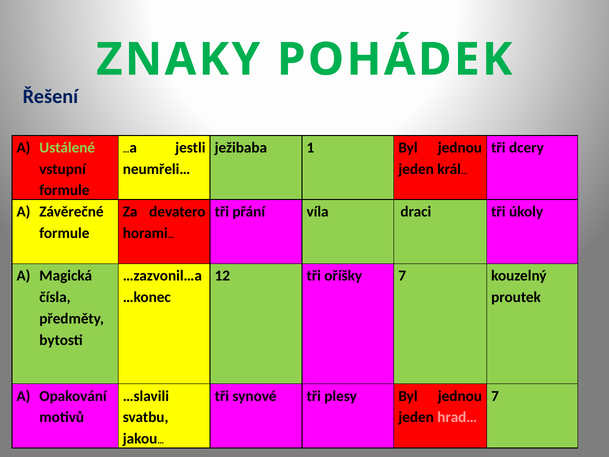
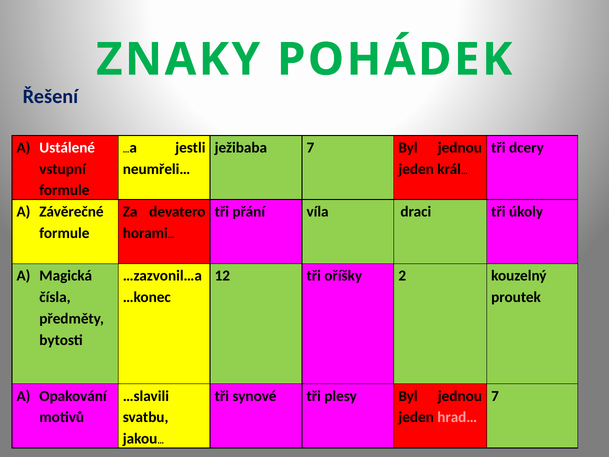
Ustálené colour: light green -> white
ježibaba 1: 1 -> 7
oříšky 7: 7 -> 2
